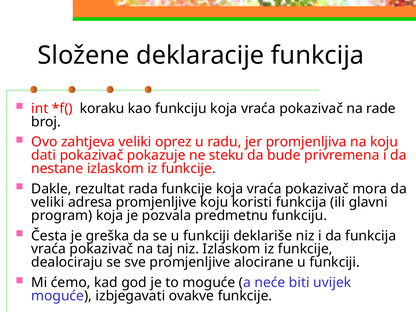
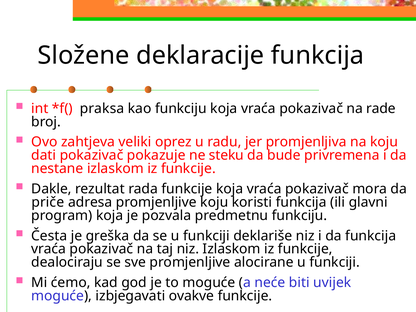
koraku: koraku -> praksa
veliki at (48, 202): veliki -> priče
